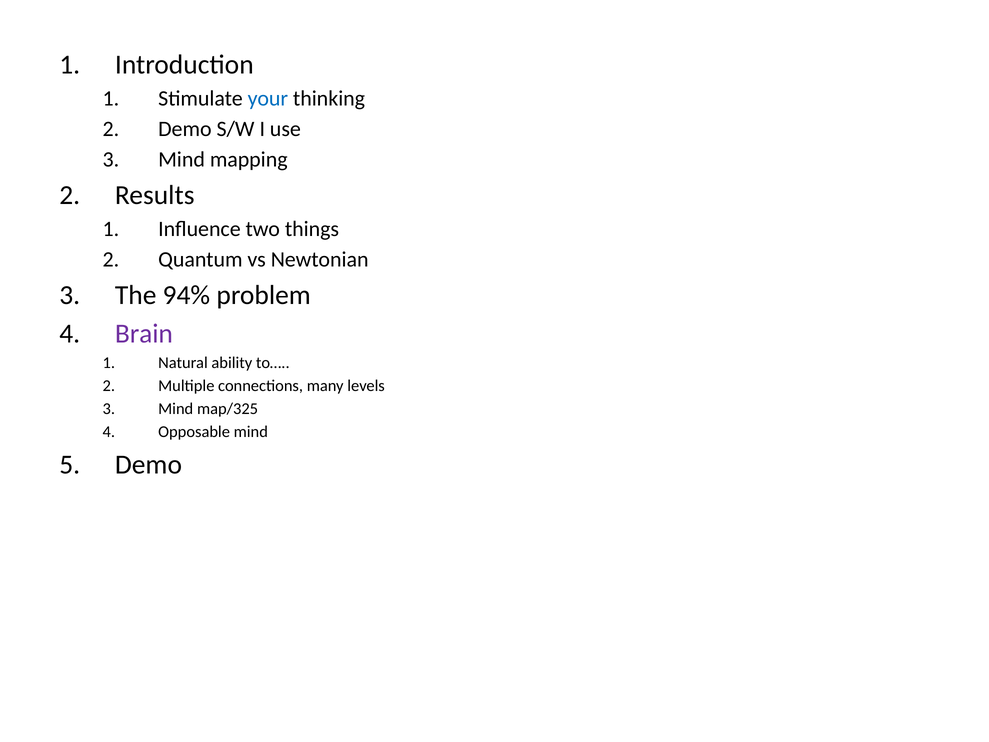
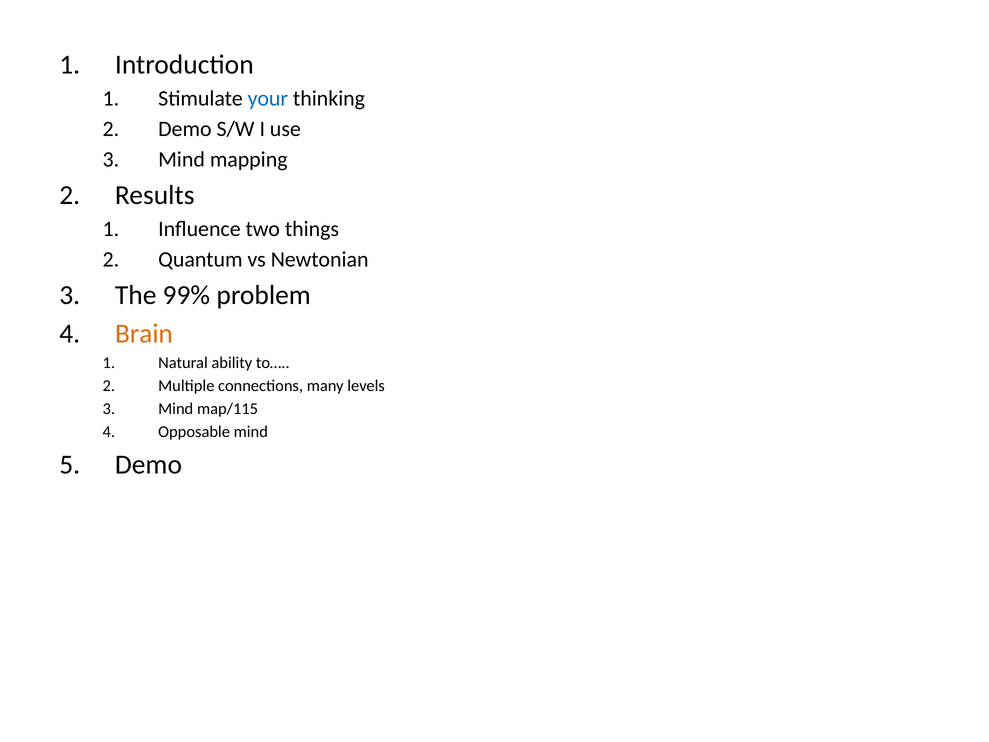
94%: 94% -> 99%
Brain colour: purple -> orange
map/325: map/325 -> map/115
